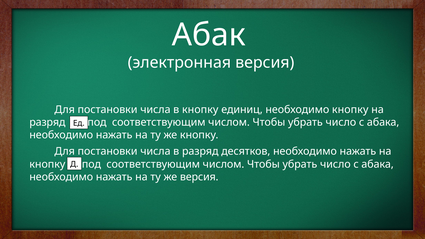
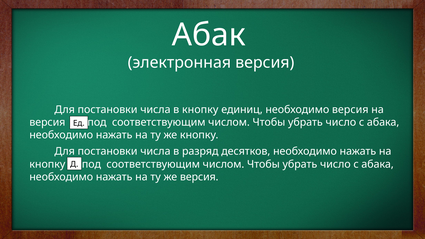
необходимо кнопку: кнопку -> версия
разряд at (47, 122): разряд -> версия
